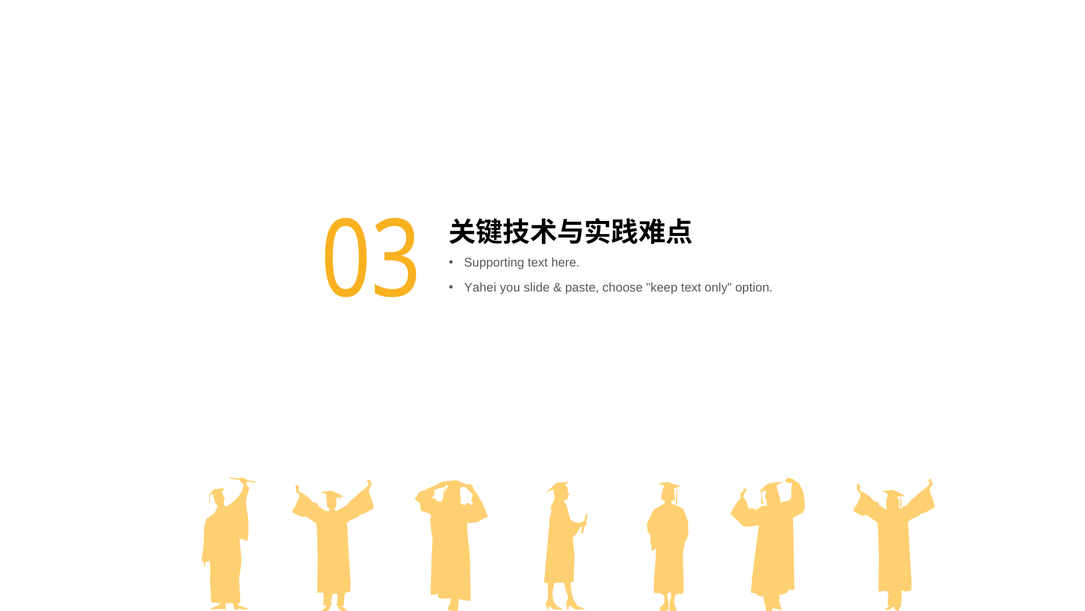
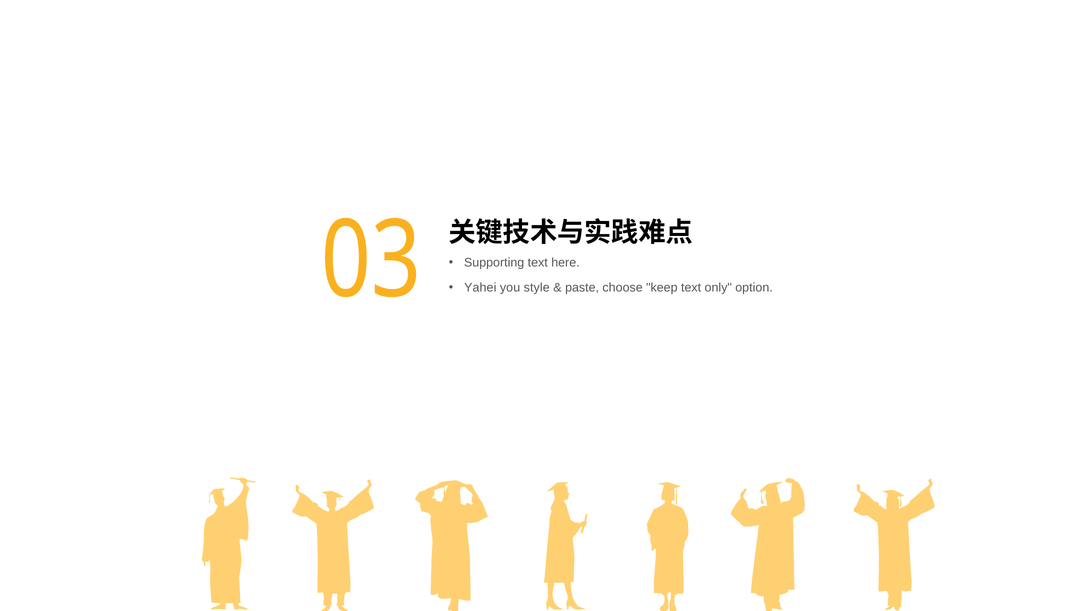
slide: slide -> style
